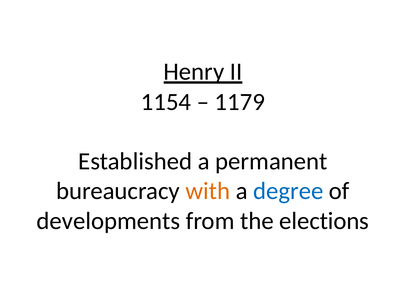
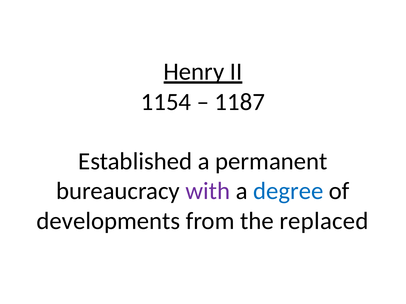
1179: 1179 -> 1187
with colour: orange -> purple
elections: elections -> replaced
